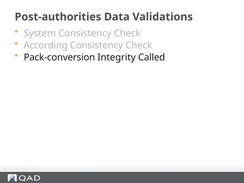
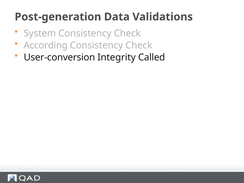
Post-authorities: Post-authorities -> Post-generation
Pack-conversion: Pack-conversion -> User-conversion
